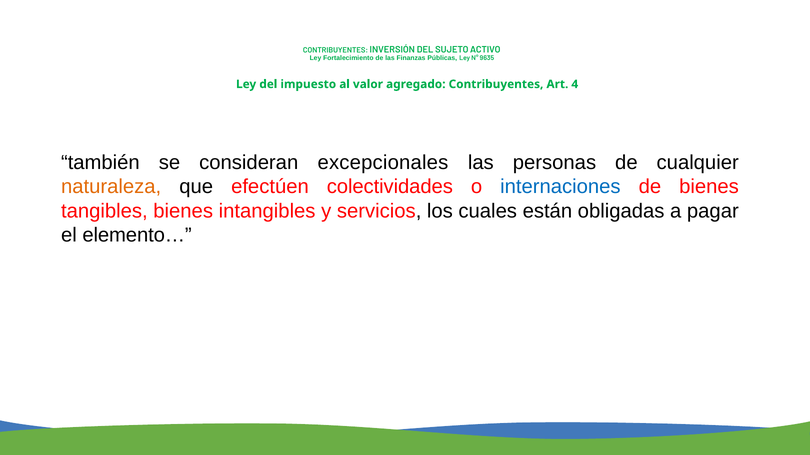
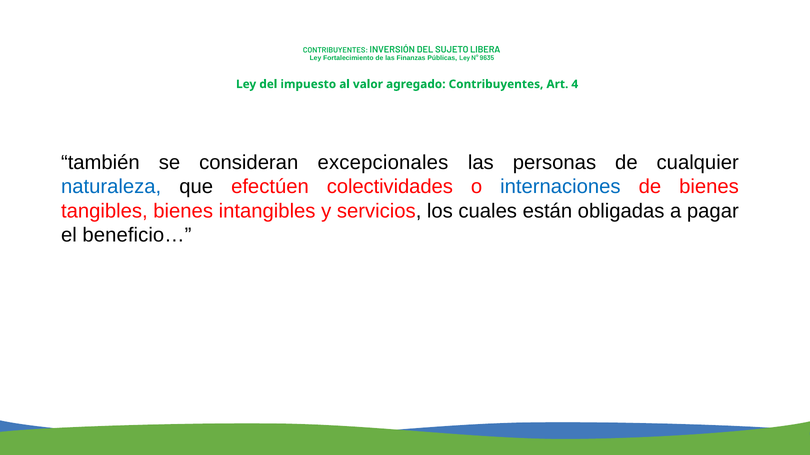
ACTIVO: ACTIVO -> LIBERA
naturaleza colour: orange -> blue
elemento…: elemento… -> beneficio…
